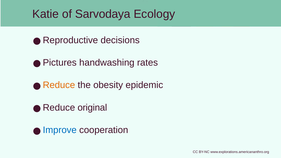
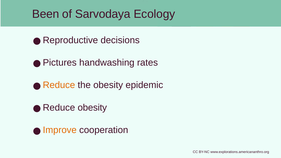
Katie: Katie -> Been
Reduce original: original -> obesity
Improve colour: blue -> orange
